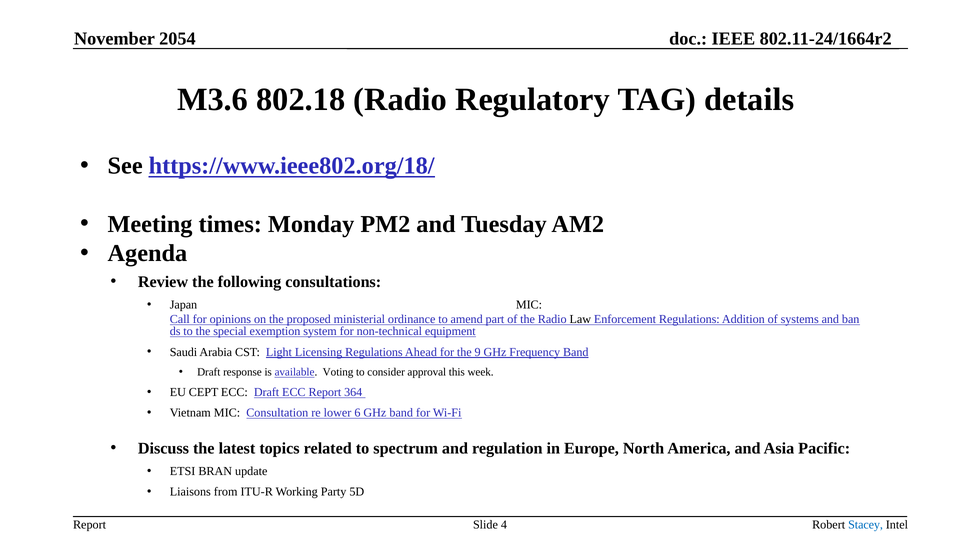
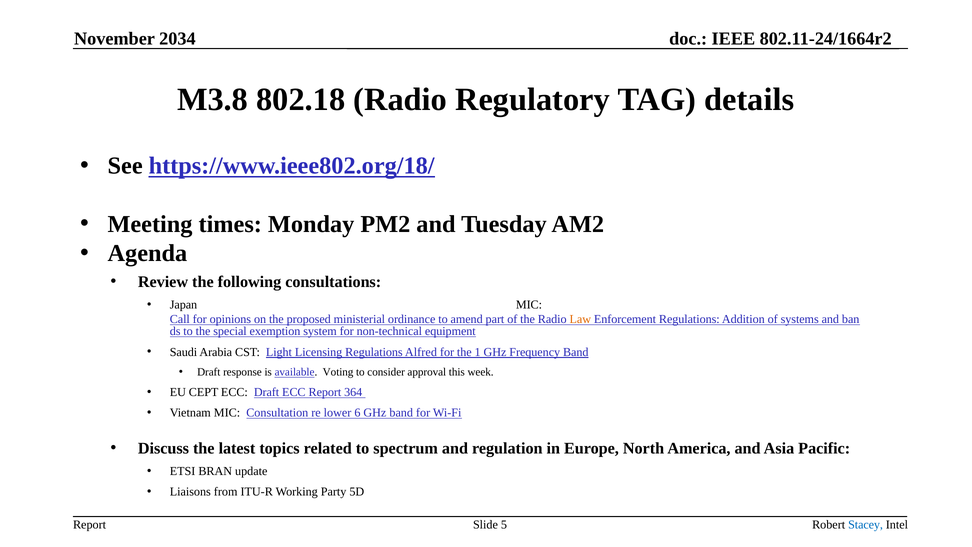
2054: 2054 -> 2034
M3.6: M3.6 -> M3.8
Law colour: black -> orange
Ahead: Ahead -> Alfred
9: 9 -> 1
4: 4 -> 5
